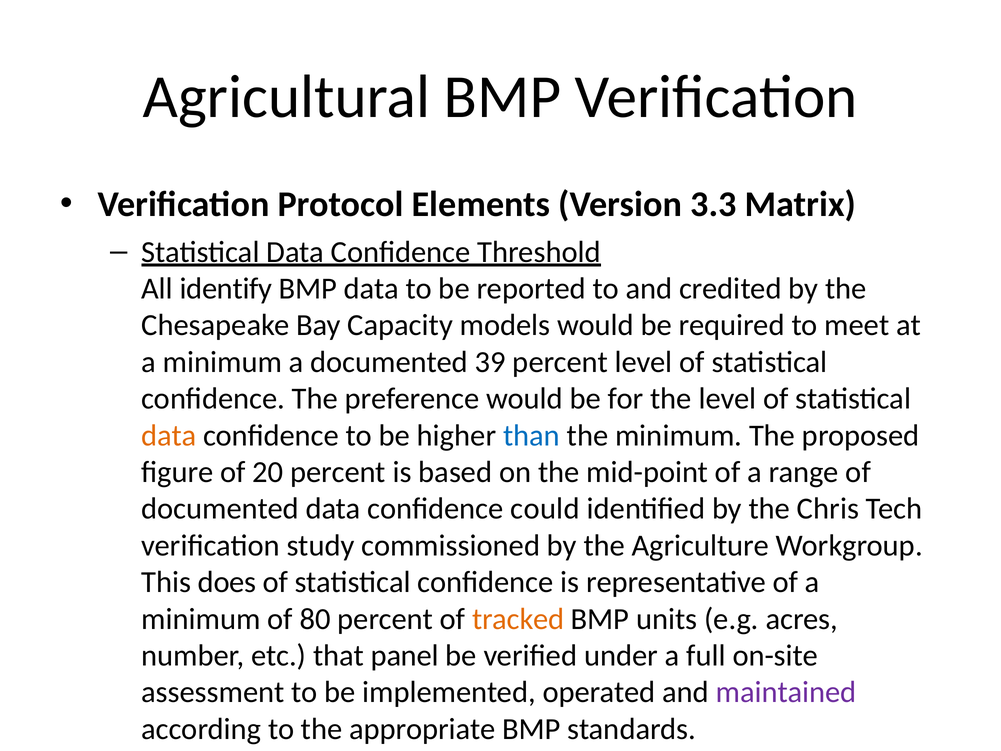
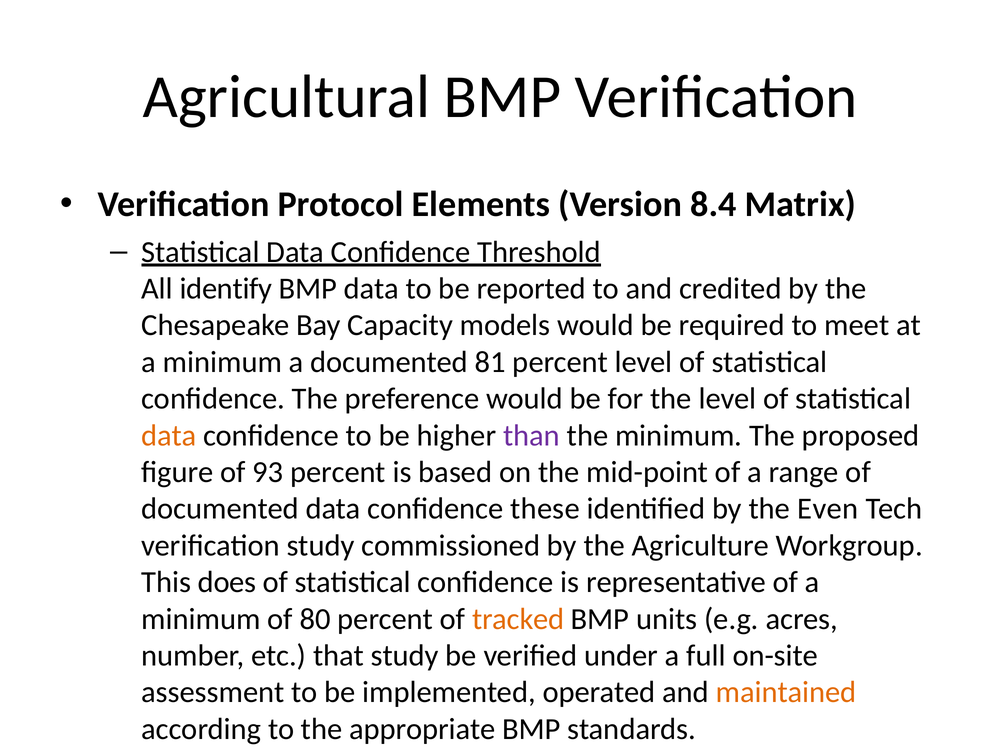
3.3: 3.3 -> 8.4
39: 39 -> 81
than colour: blue -> purple
20: 20 -> 93
could: could -> these
Chris: Chris -> Even
that panel: panel -> study
maintained colour: purple -> orange
